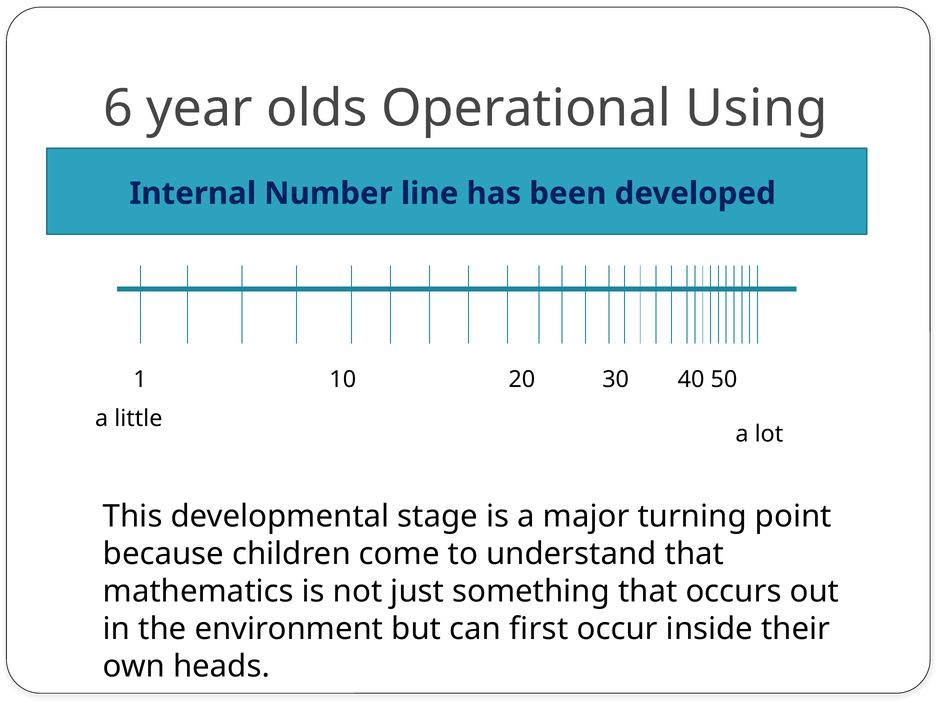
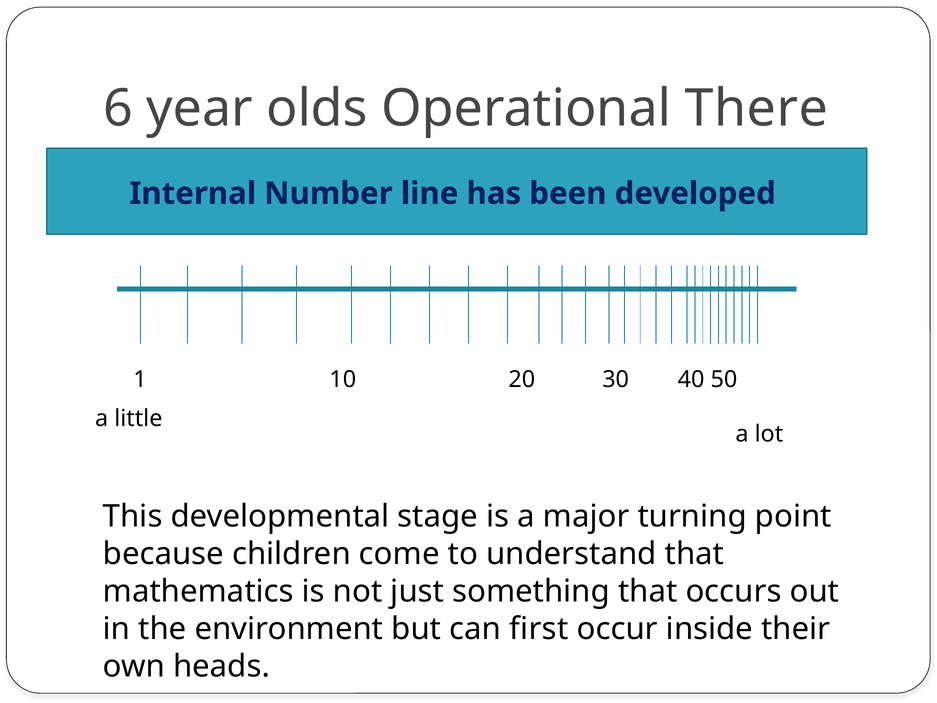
Using: Using -> There
